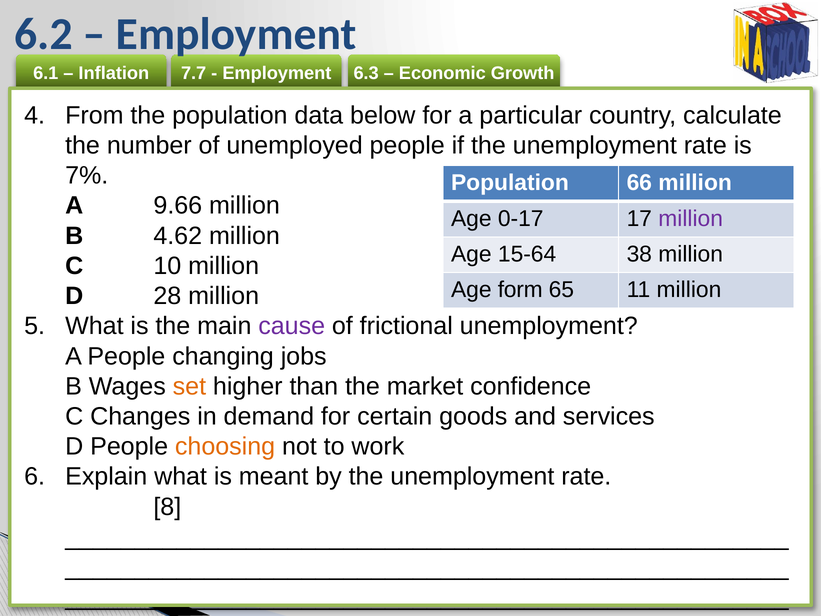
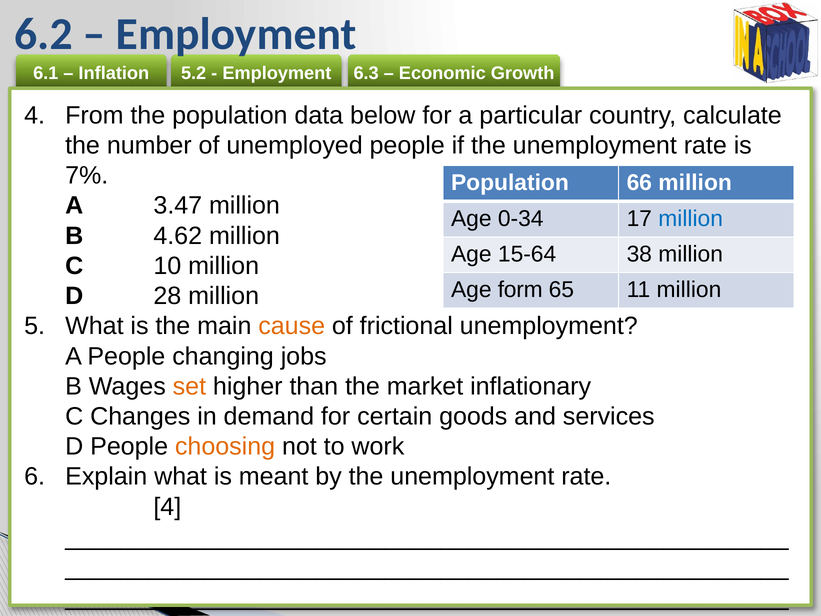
7.7: 7.7 -> 5.2
9.66: 9.66 -> 3.47
0-17: 0-17 -> 0-34
million at (691, 218) colour: purple -> blue
cause colour: purple -> orange
confidence: confidence -> inflationary
8 at (167, 507): 8 -> 4
